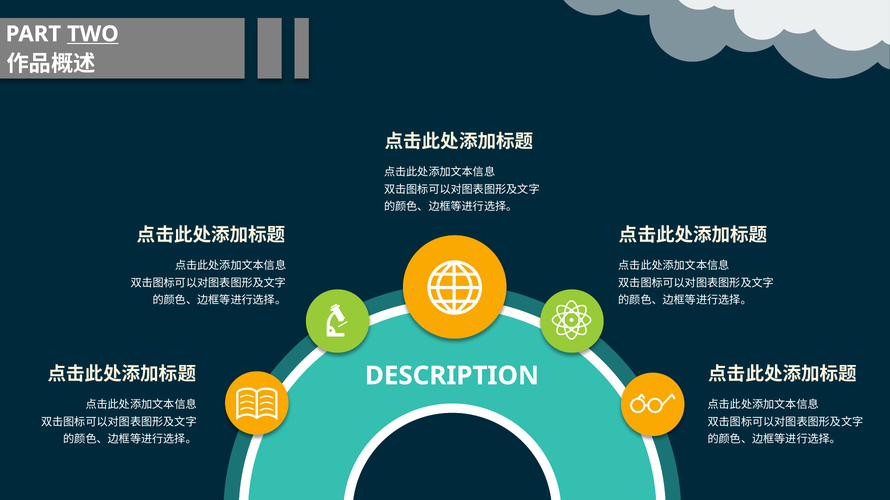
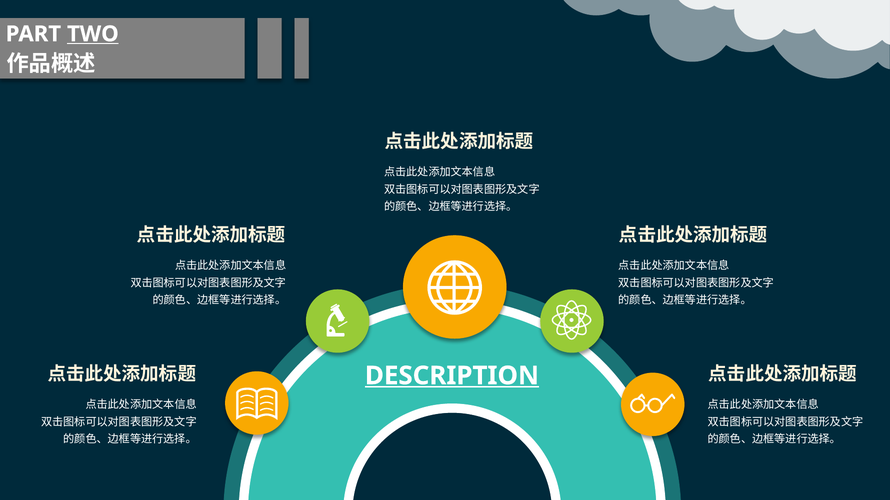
DESCRIPTION underline: none -> present
